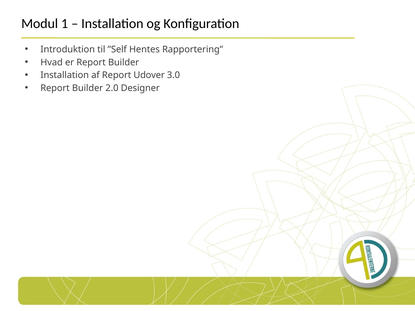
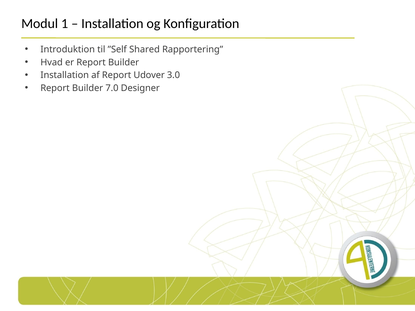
Hentes: Hentes -> Shared
2.0: 2.0 -> 7.0
